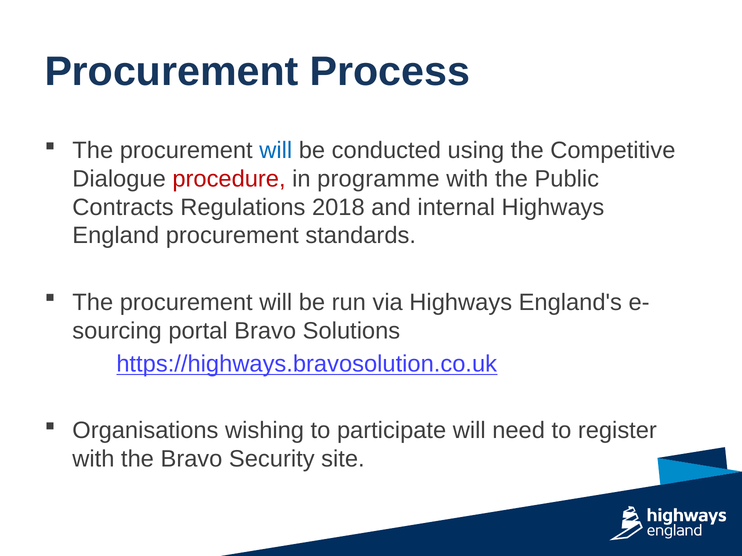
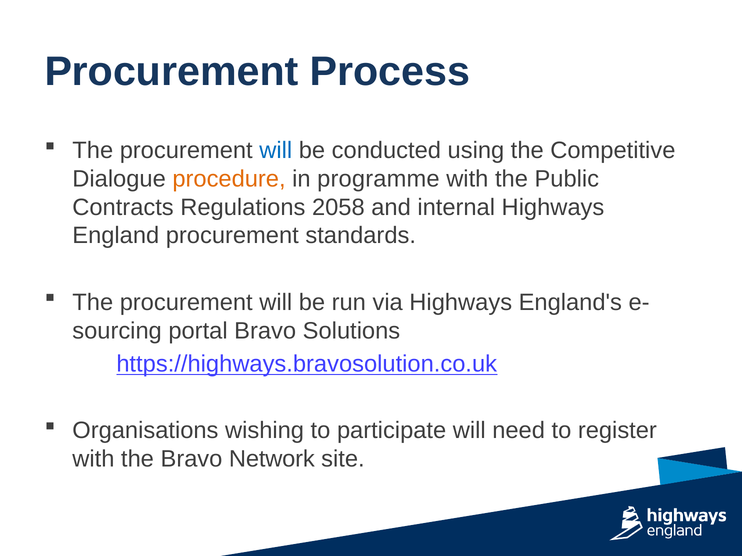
procedure colour: red -> orange
2018: 2018 -> 2058
Security: Security -> Network
